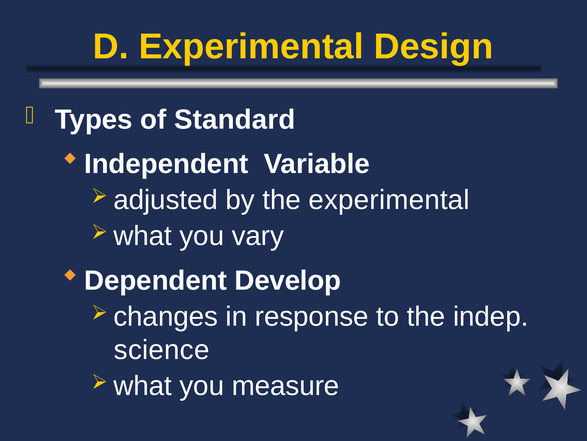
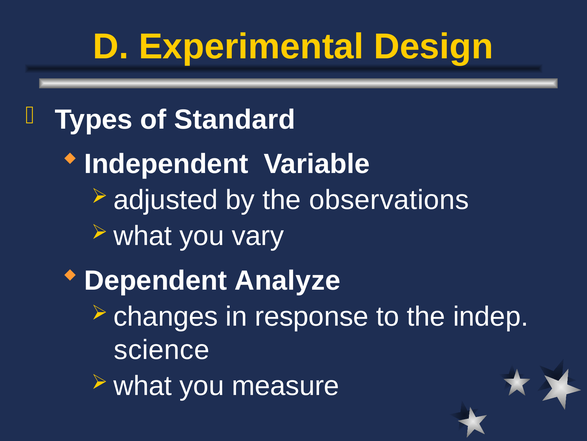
the experimental: experimental -> observations
Develop: Develop -> Analyze
